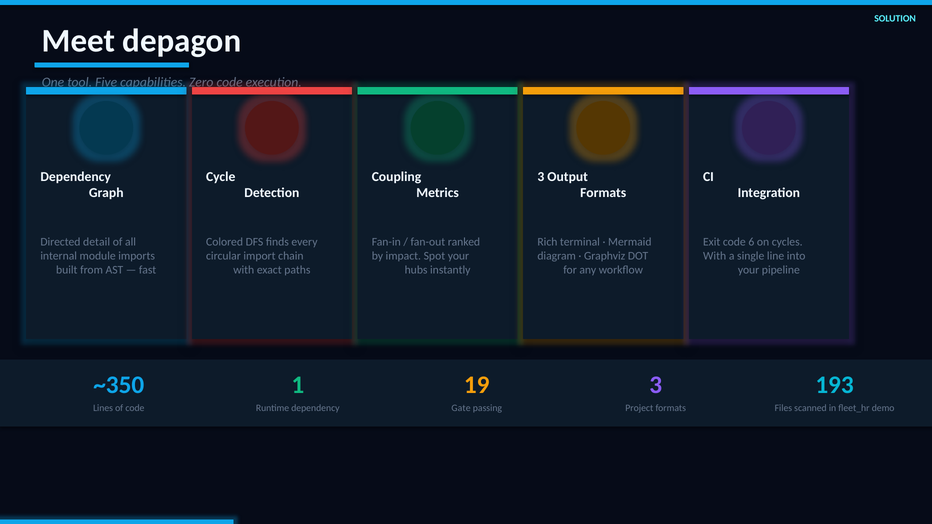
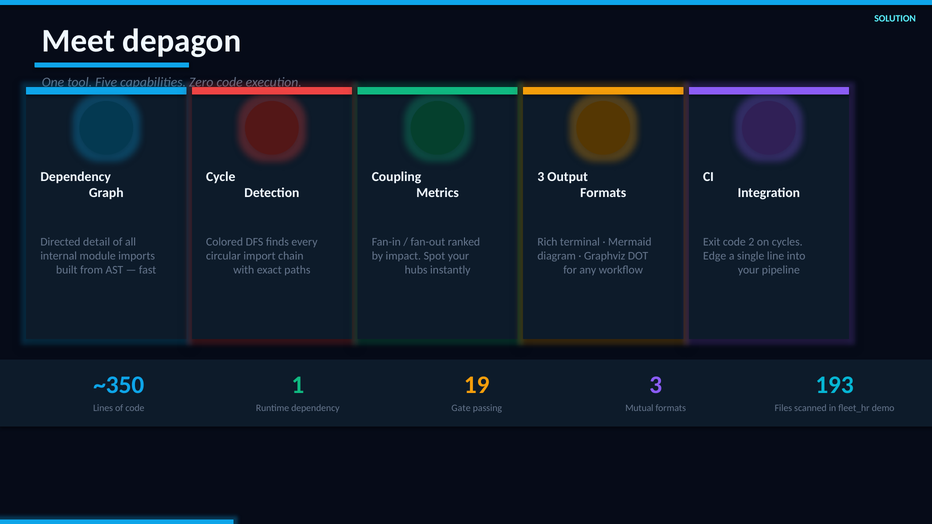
6: 6 -> 2
With at (715, 256): With -> Edge
Project: Project -> Mutual
